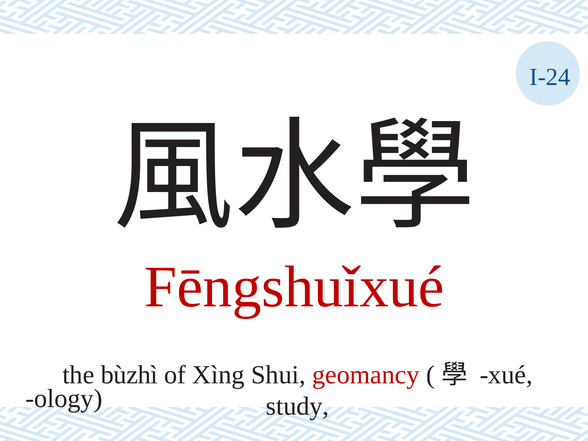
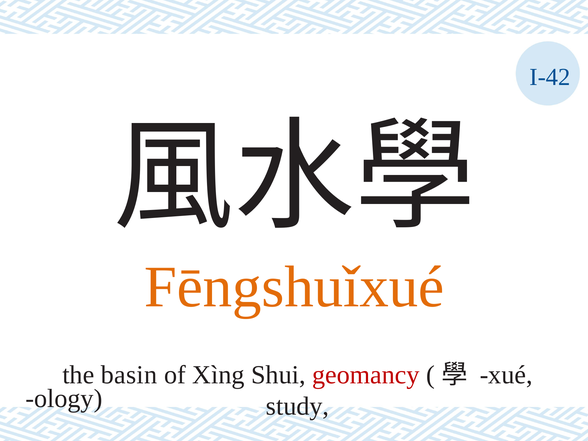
I-24: I-24 -> I-42
Fēngshuǐxué colour: red -> orange
bùzhì: bùzhì -> basin
